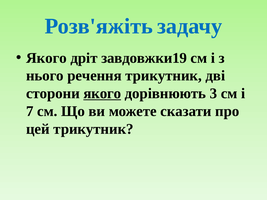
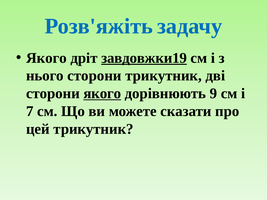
завдовжки19 underline: none -> present
нього речення: речення -> сторони
3: 3 -> 9
